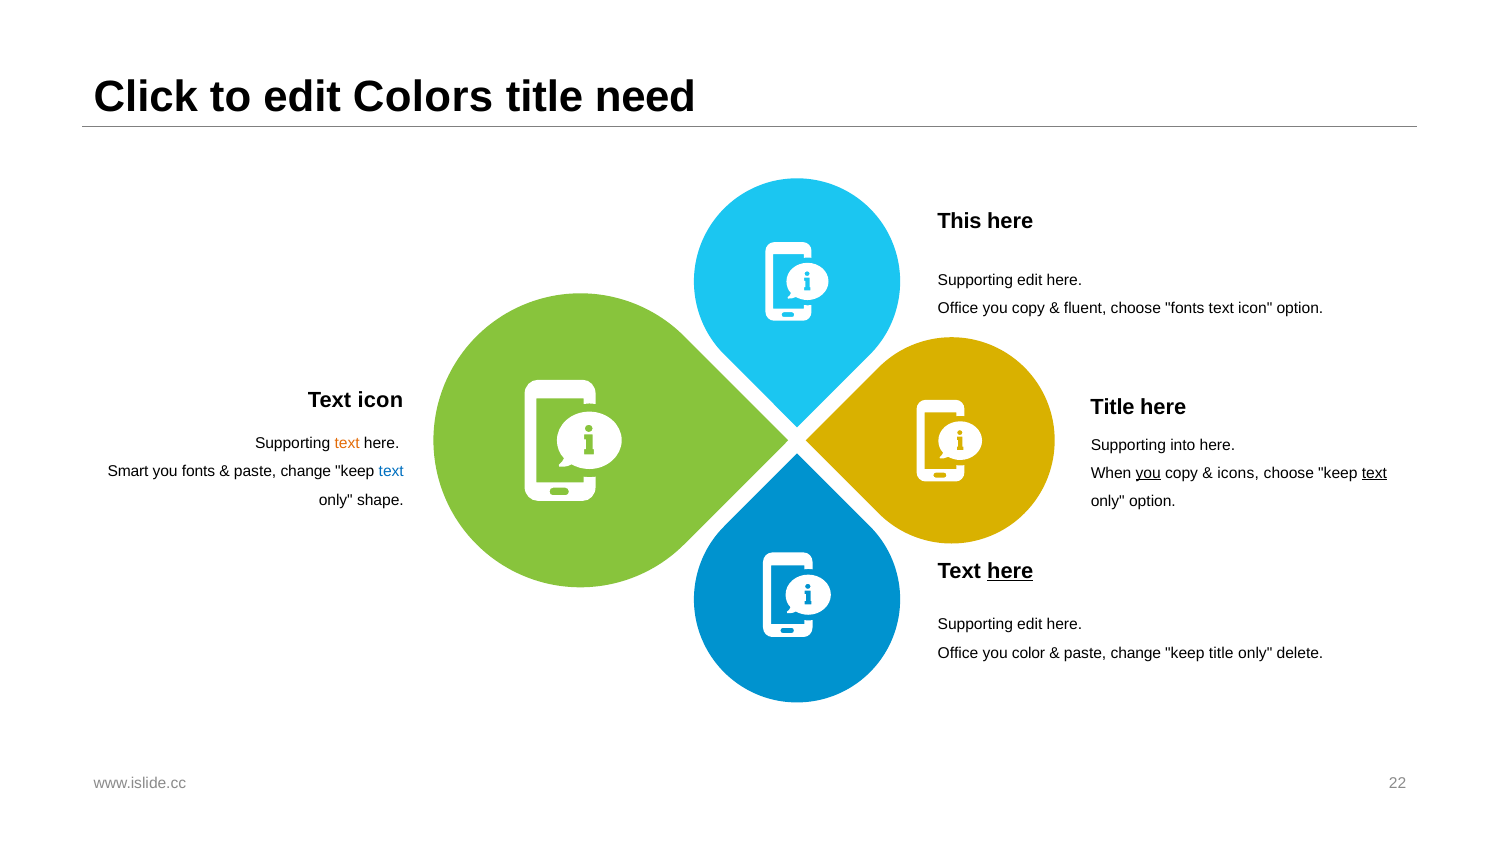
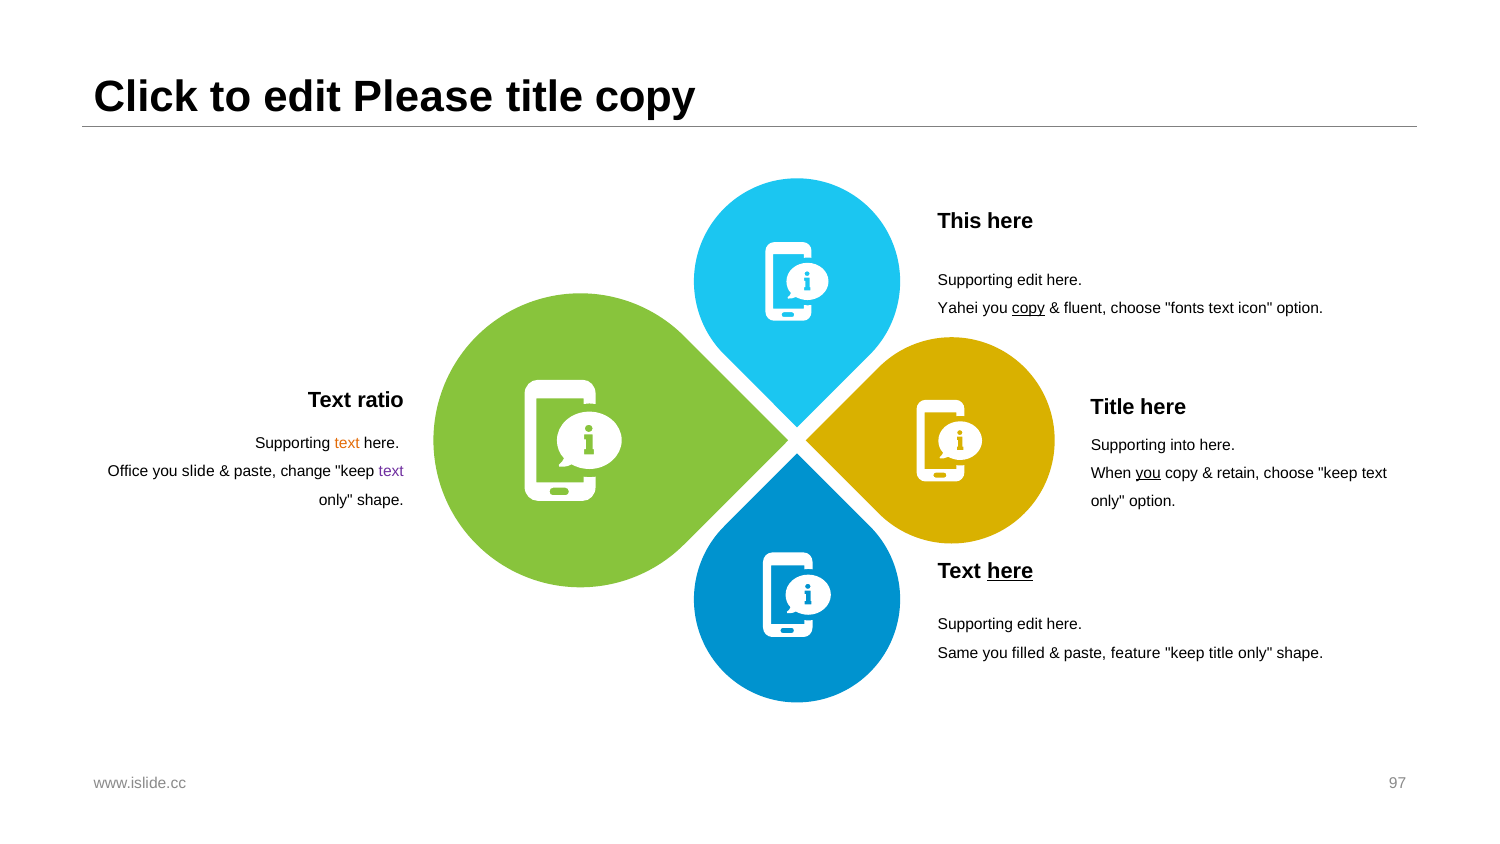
Colors: Colors -> Please
title need: need -> copy
Office at (958, 308): Office -> Yahei
copy at (1028, 308) underline: none -> present
icon at (380, 400): icon -> ratio
Smart: Smart -> Office
you fonts: fonts -> slide
text at (391, 472) colour: blue -> purple
icons: icons -> retain
text at (1374, 473) underline: present -> none
Office at (958, 653): Office -> Same
color: color -> filled
change at (1136, 653): change -> feature
delete at (1300, 653): delete -> shape
22: 22 -> 97
